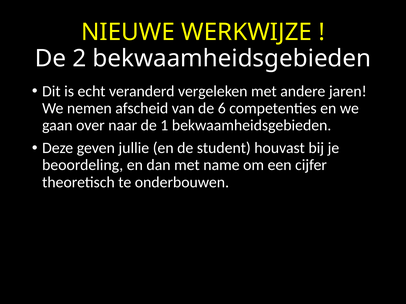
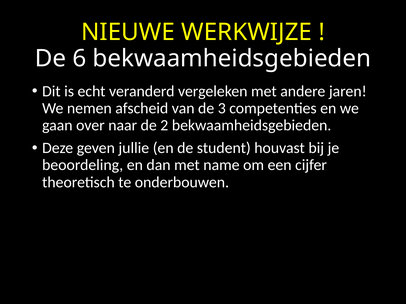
2: 2 -> 6
6: 6 -> 3
1: 1 -> 2
